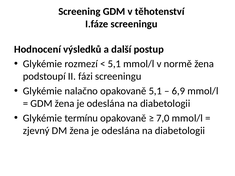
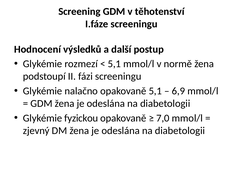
termínu: termínu -> fyzickou
